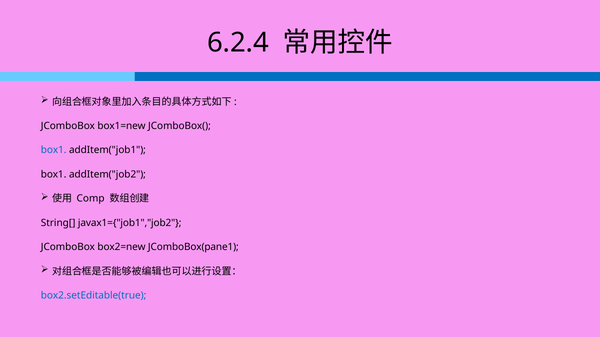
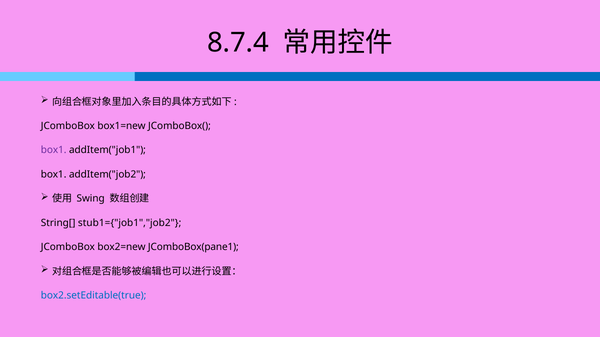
6.2.4: 6.2.4 -> 8.7.4
box1 at (54, 150) colour: blue -> purple
Comp: Comp -> Swing
javax1={"job1","job2: javax1={"job1","job2 -> stub1={"job1","job2
